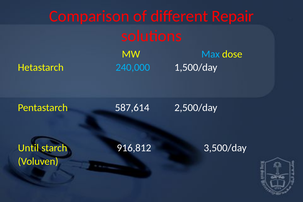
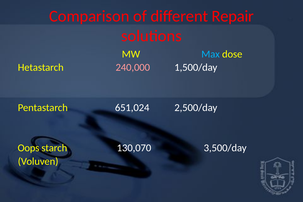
240,000 colour: light blue -> pink
587,614: 587,614 -> 651,024
Until: Until -> Oops
916,812: 916,812 -> 130,070
